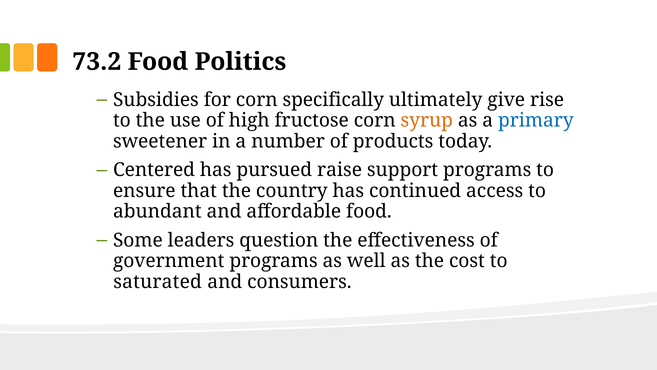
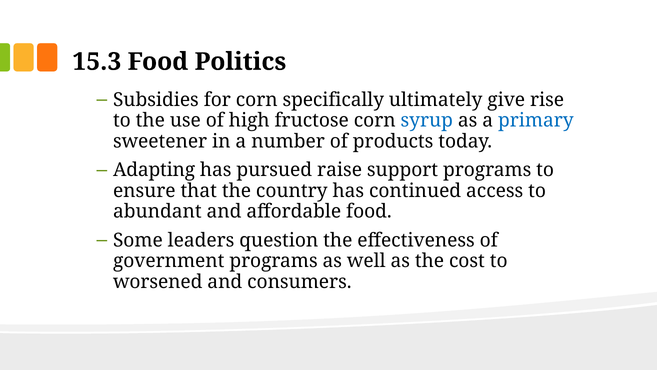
73.2: 73.2 -> 15.3
syrup colour: orange -> blue
Centered: Centered -> Adapting
saturated: saturated -> worsened
